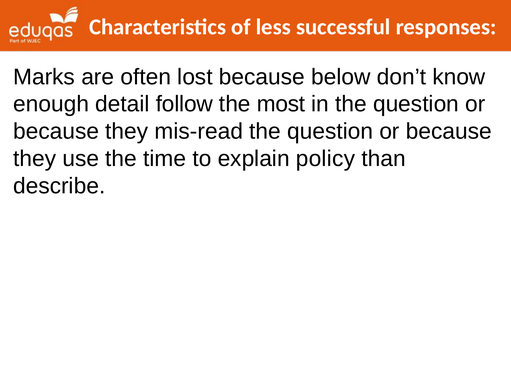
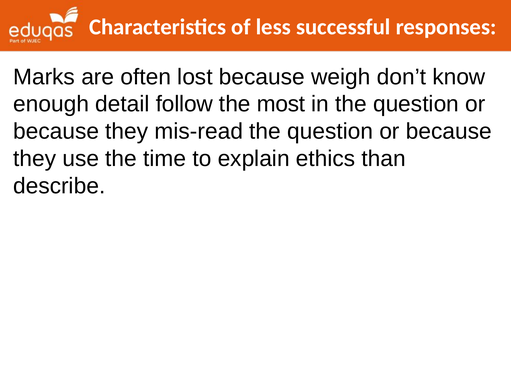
below: below -> weigh
policy: policy -> ethics
